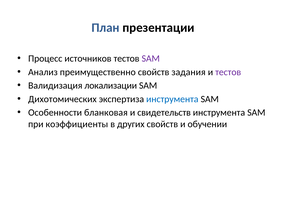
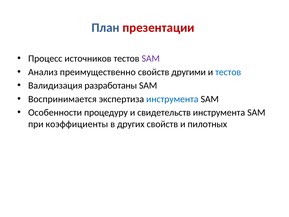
презентации colour: black -> red
задания: задания -> другими
тестов at (228, 72) colour: purple -> blue
локализации: локализации -> разработаны
Дихотомических: Дихотомических -> Воспринимается
бланковая: бланковая -> процедуру
обучении: обучении -> пилотных
